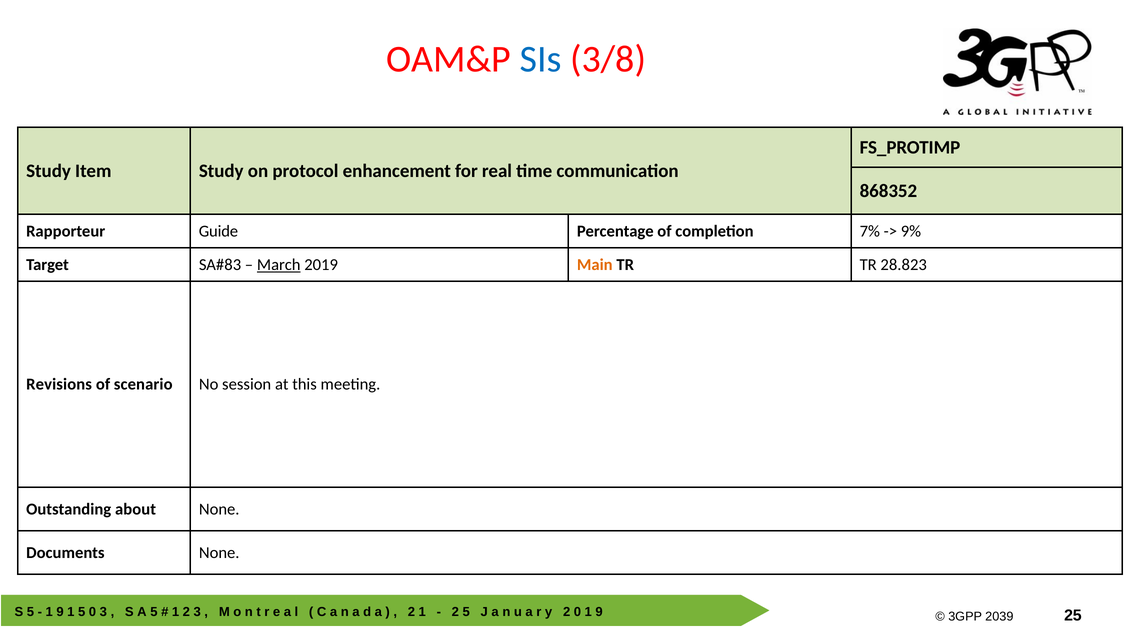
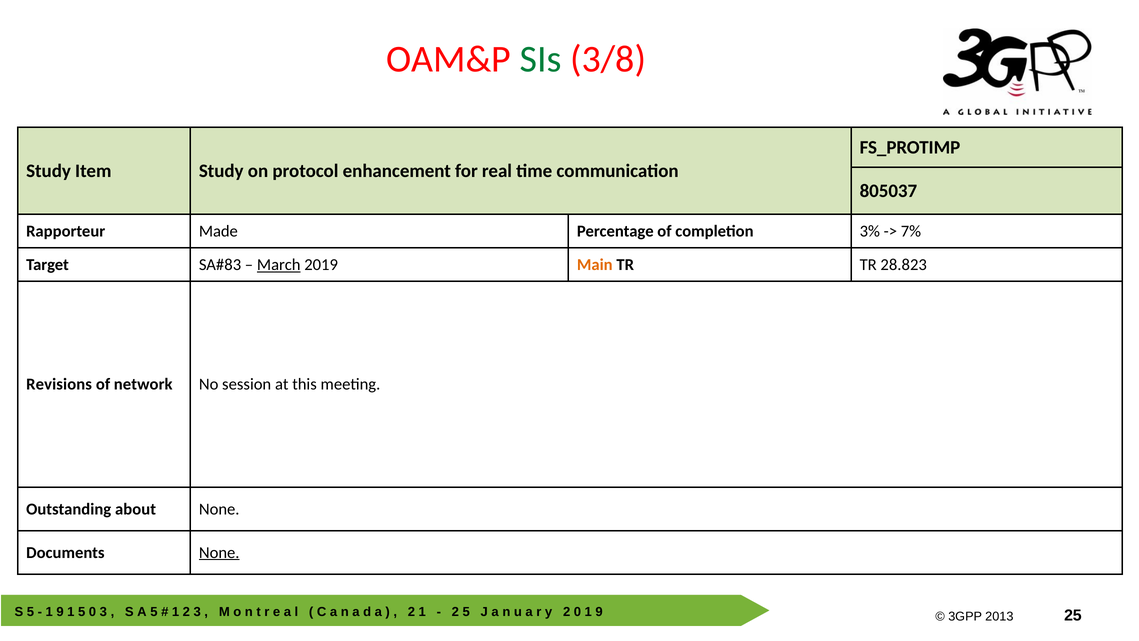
SIs colour: blue -> green
868352: 868352 -> 805037
Guide: Guide -> Made
7%: 7% -> 3%
9%: 9% -> 7%
scenario: scenario -> network
None at (219, 552) underline: none -> present
2039: 2039 -> 2013
